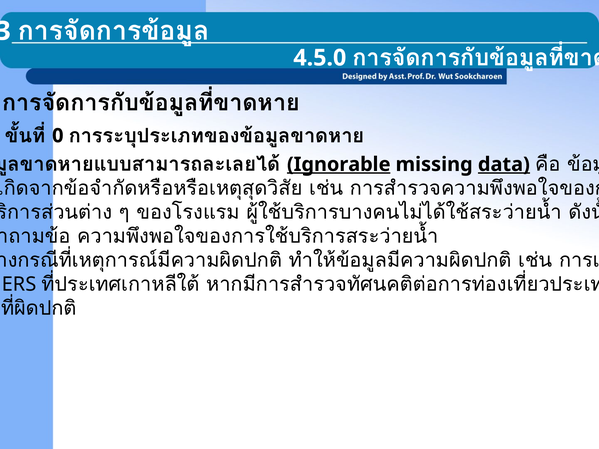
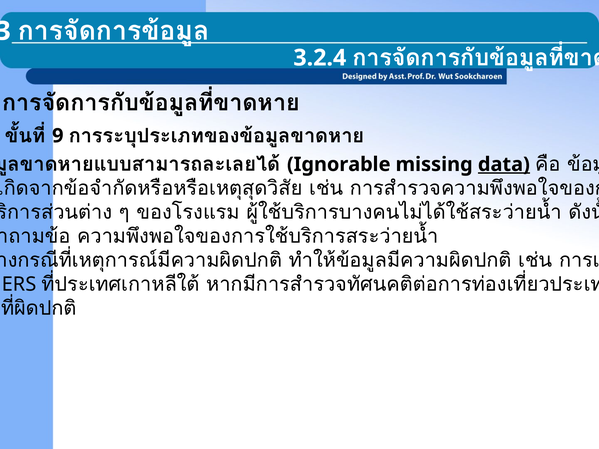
4.5.0: 4.5.0 -> 3.2.4
0: 0 -> 9
Ignorable underline: present -> none
